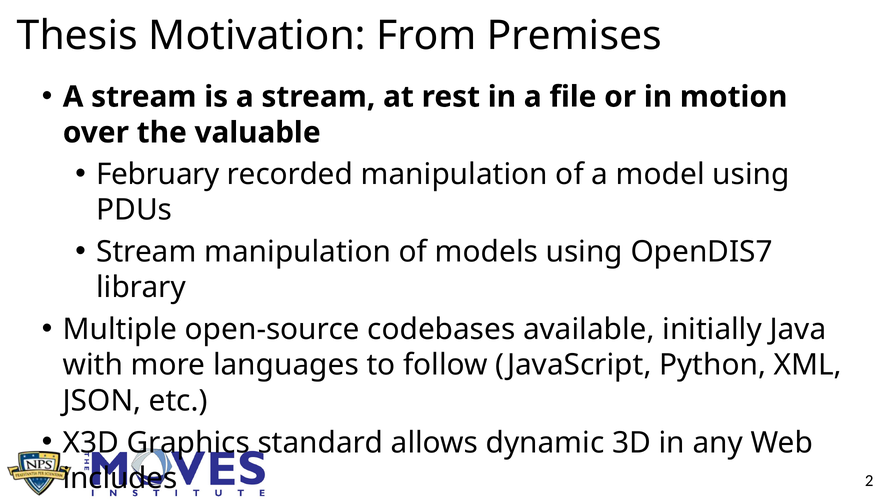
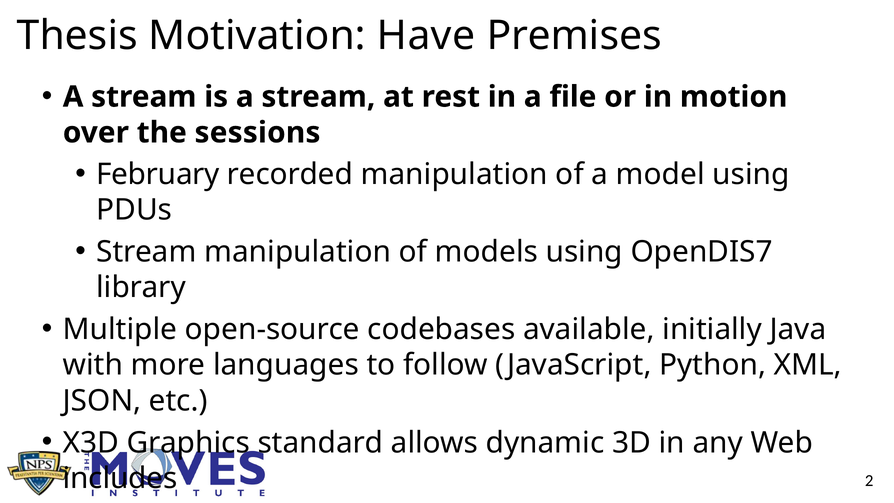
Motivation From: From -> Have
valuable: valuable -> sessions
